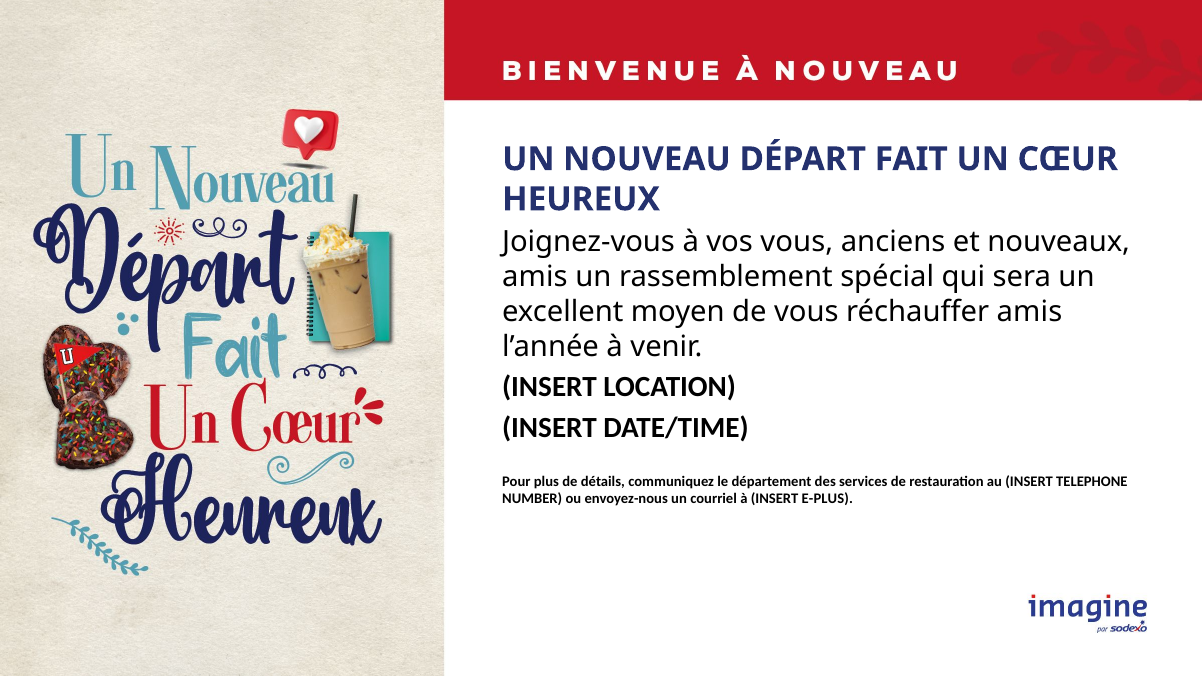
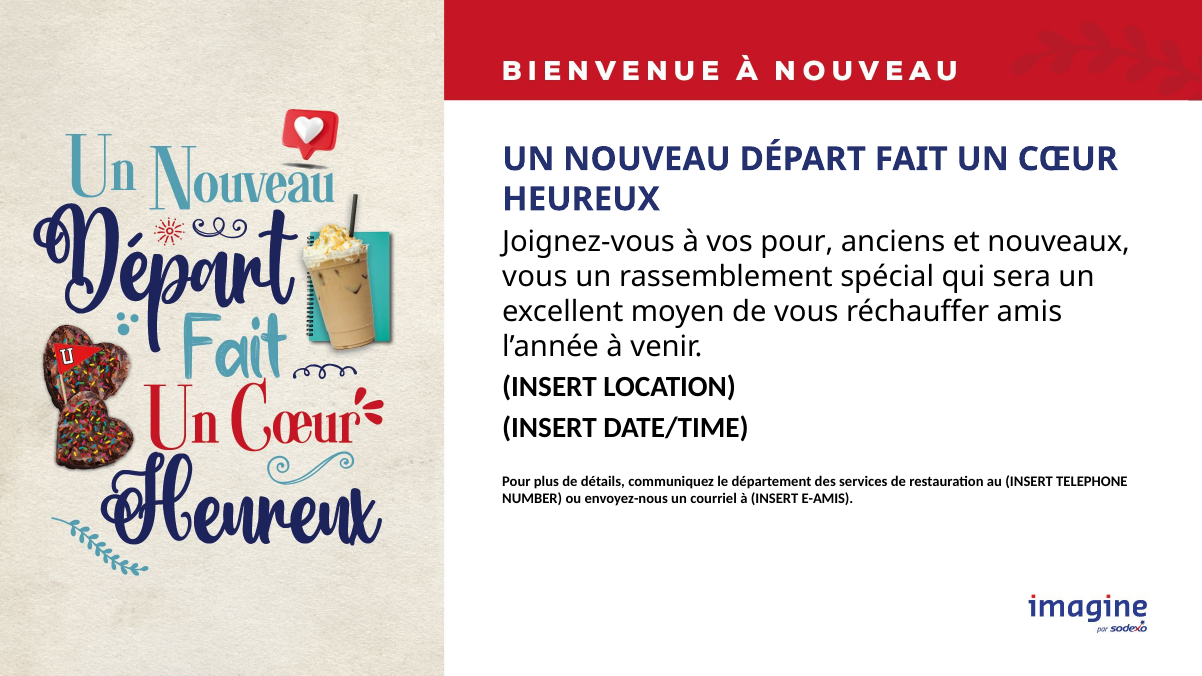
vos vous: vous -> pour
amis at (535, 277): amis -> vous
E-PLUS: E-PLUS -> E-AMIS
